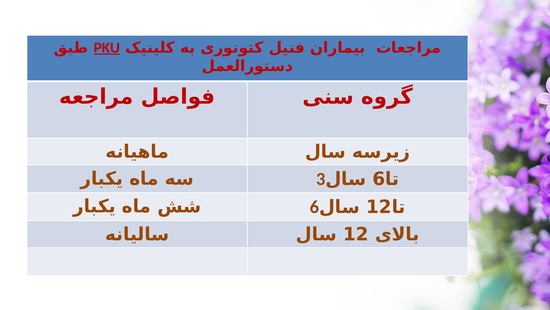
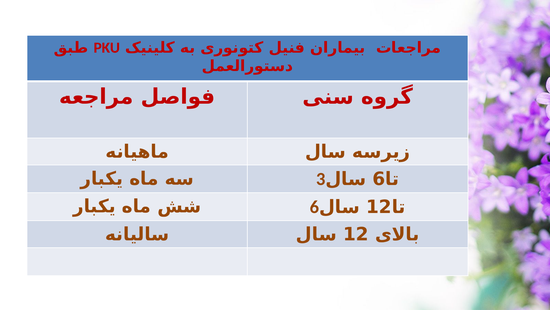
PKU underline: present -> none
